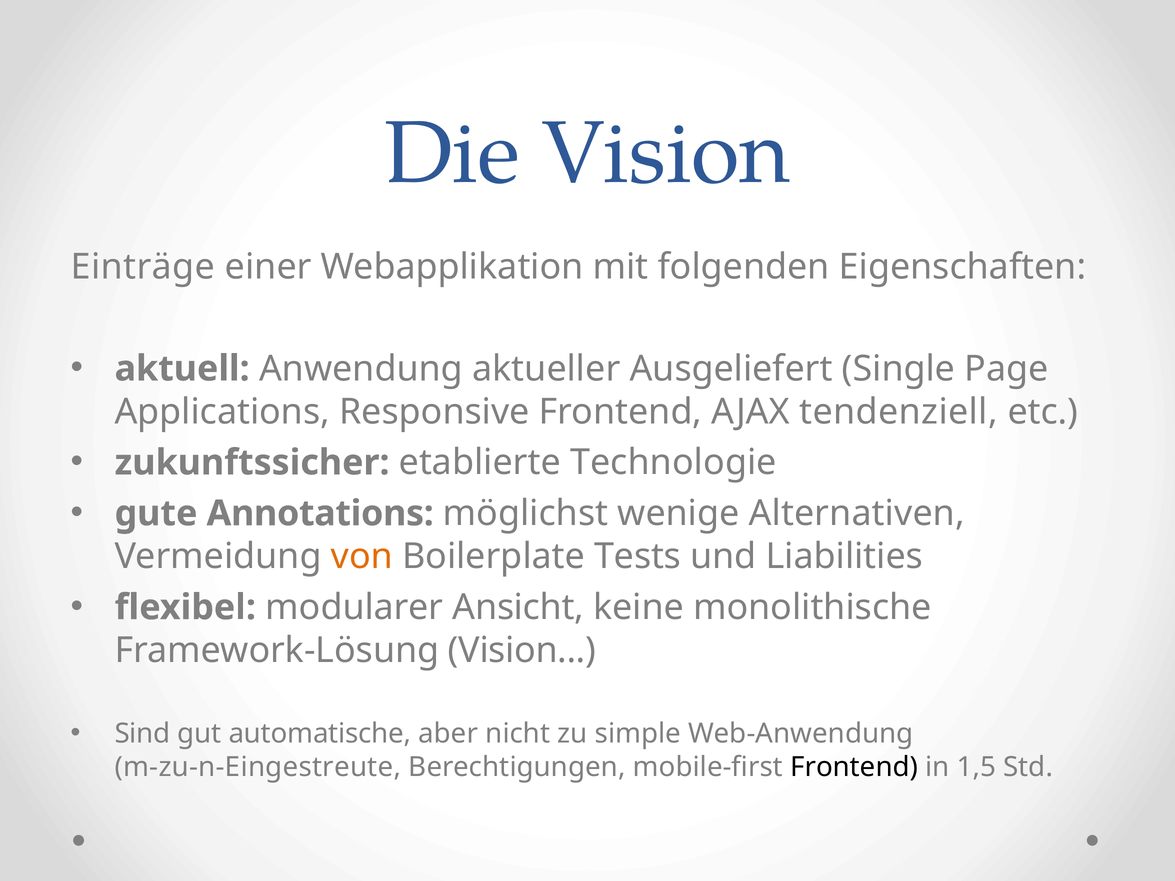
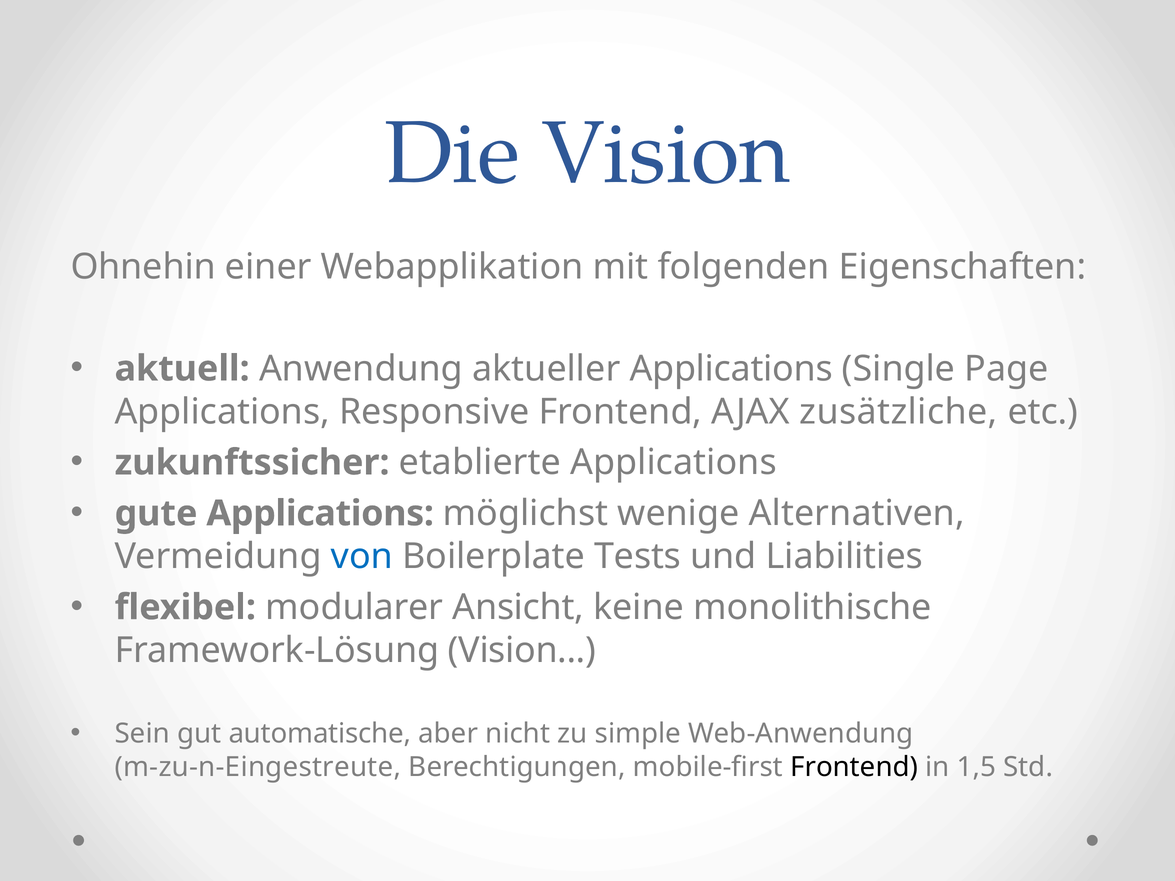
Einträge: Einträge -> Ohnehin
aktueller Ausgeliefert: Ausgeliefert -> Applications
tendenziell: tendenziell -> zusätzliche
etablierte Technologie: Technologie -> Applications
gute Annotations: Annotations -> Applications
von colour: orange -> blue
Sind: Sind -> Sein
